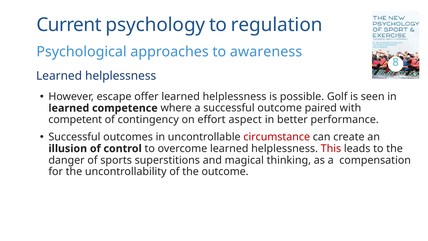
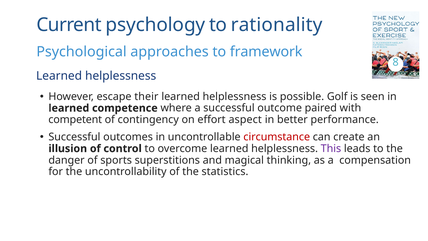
regulation: regulation -> rationality
awareness: awareness -> framework
offer: offer -> their
This colour: red -> purple
the outcome: outcome -> statistics
